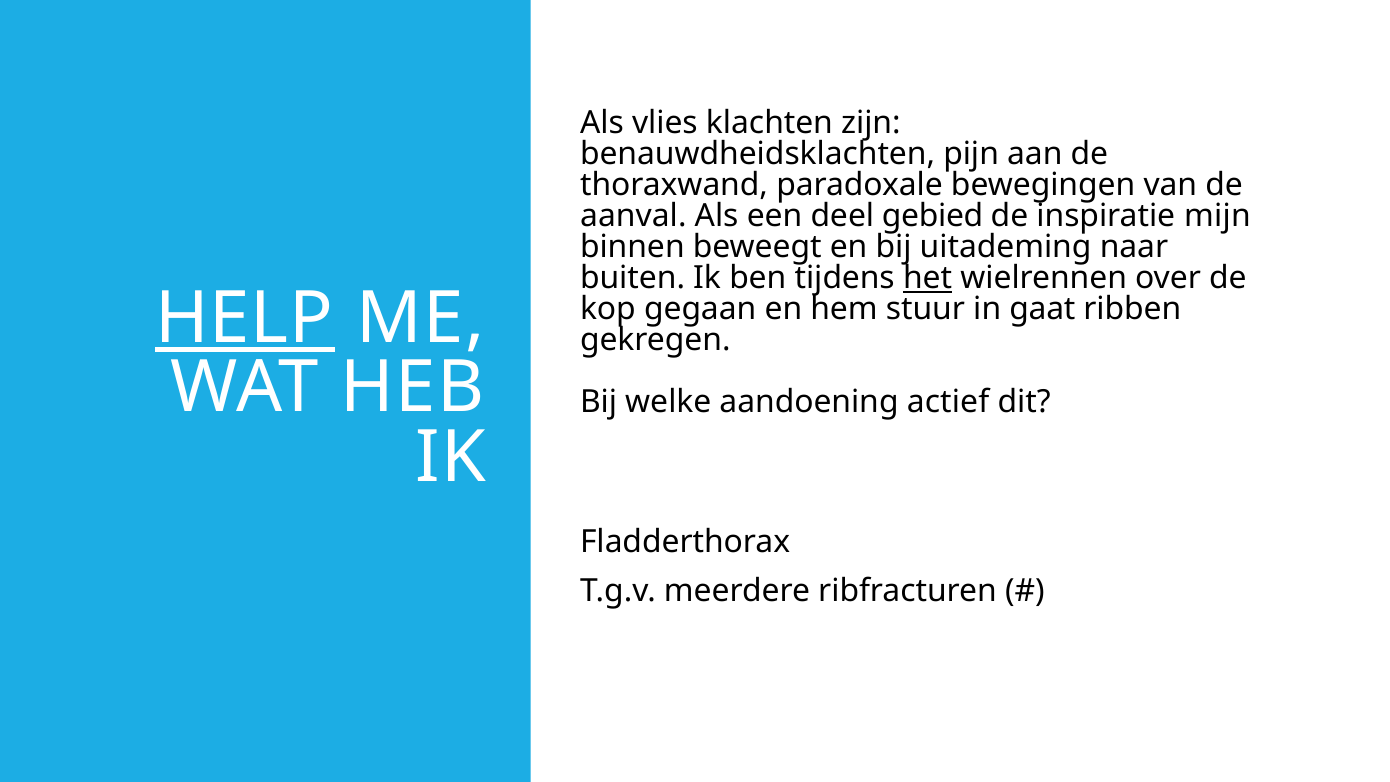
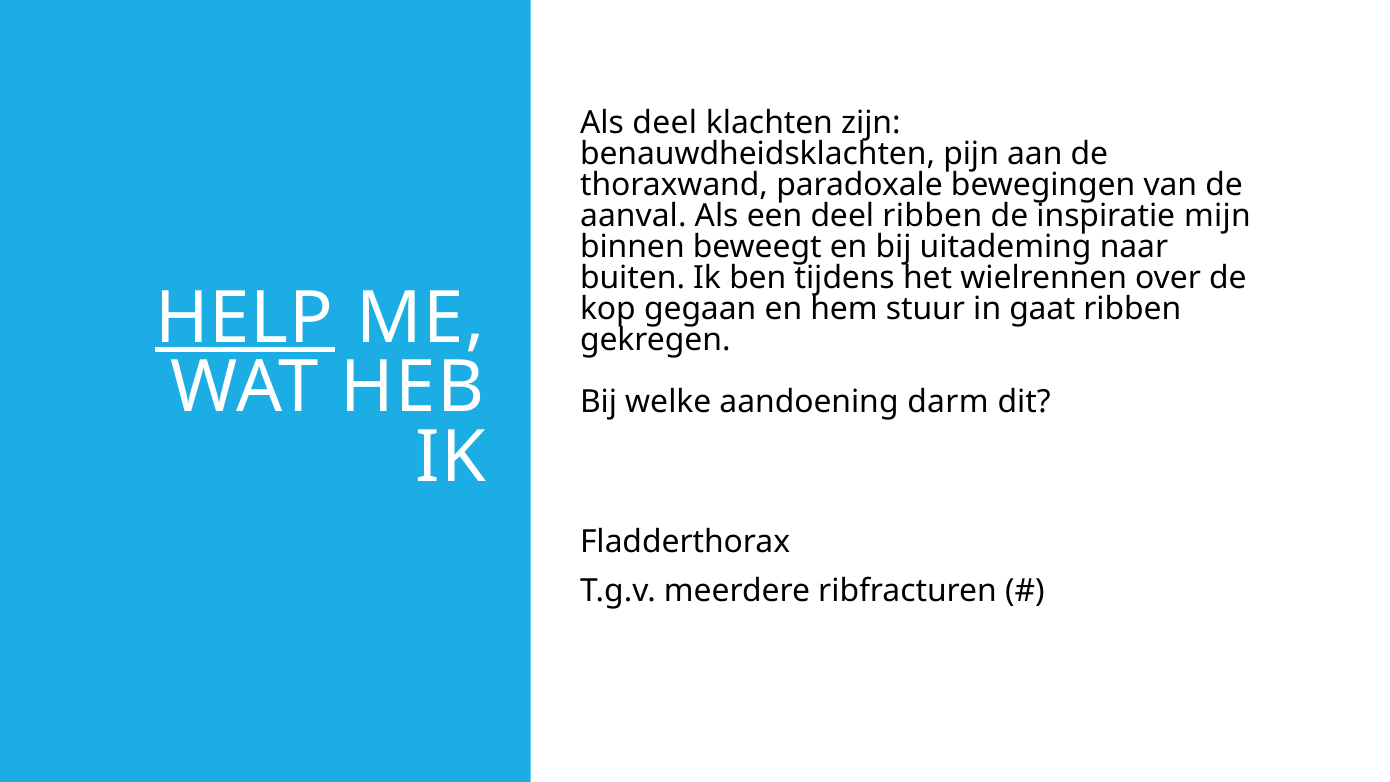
Als vlies: vlies -> deel
deel gebied: gebied -> ribben
het underline: present -> none
actief: actief -> darm
